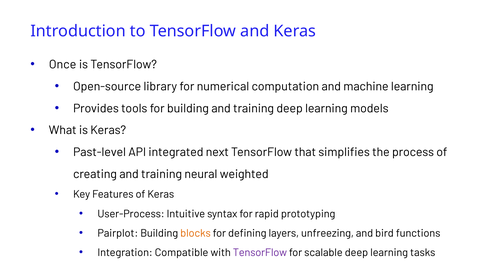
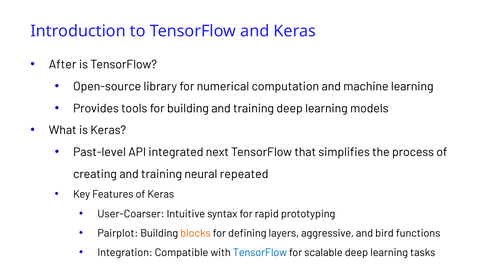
Once: Once -> After
weighted: weighted -> repeated
User-Process: User-Process -> User-Coarser
unfreezing: unfreezing -> aggressive
TensorFlow at (260, 253) colour: purple -> blue
